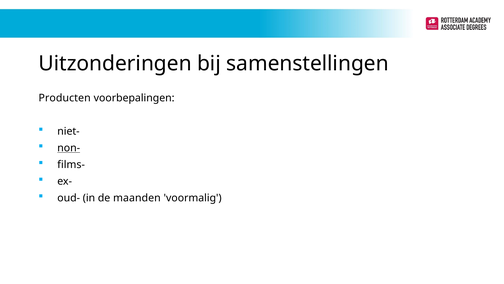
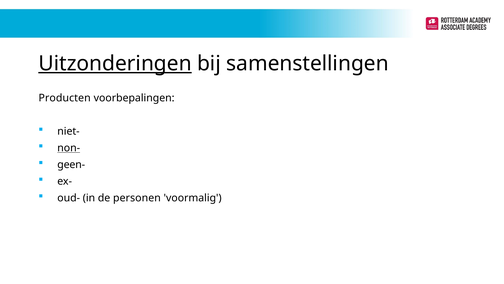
Uitzonderingen underline: none -> present
films-: films- -> geen-
maanden: maanden -> personen
